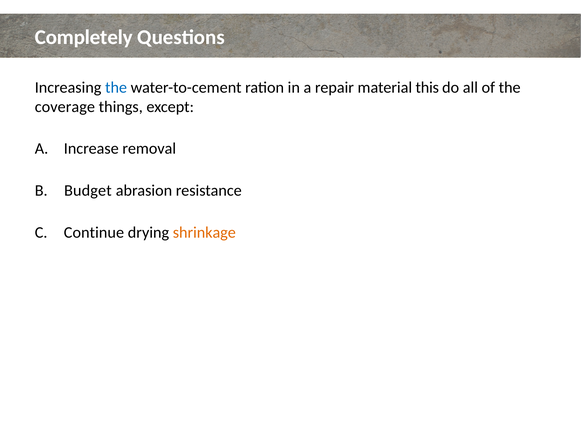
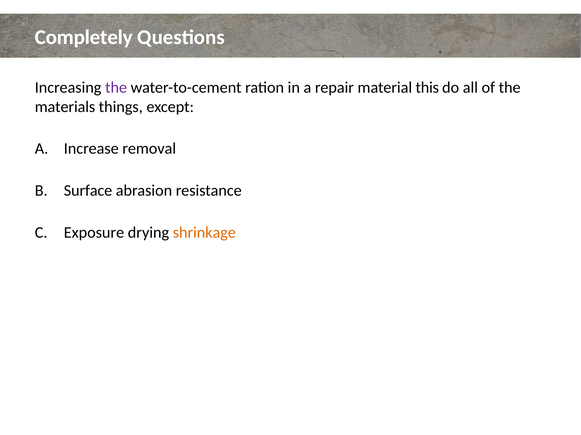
the at (116, 88) colour: blue -> purple
coverage: coverage -> materials
Budget: Budget -> Surface
Continue: Continue -> Exposure
